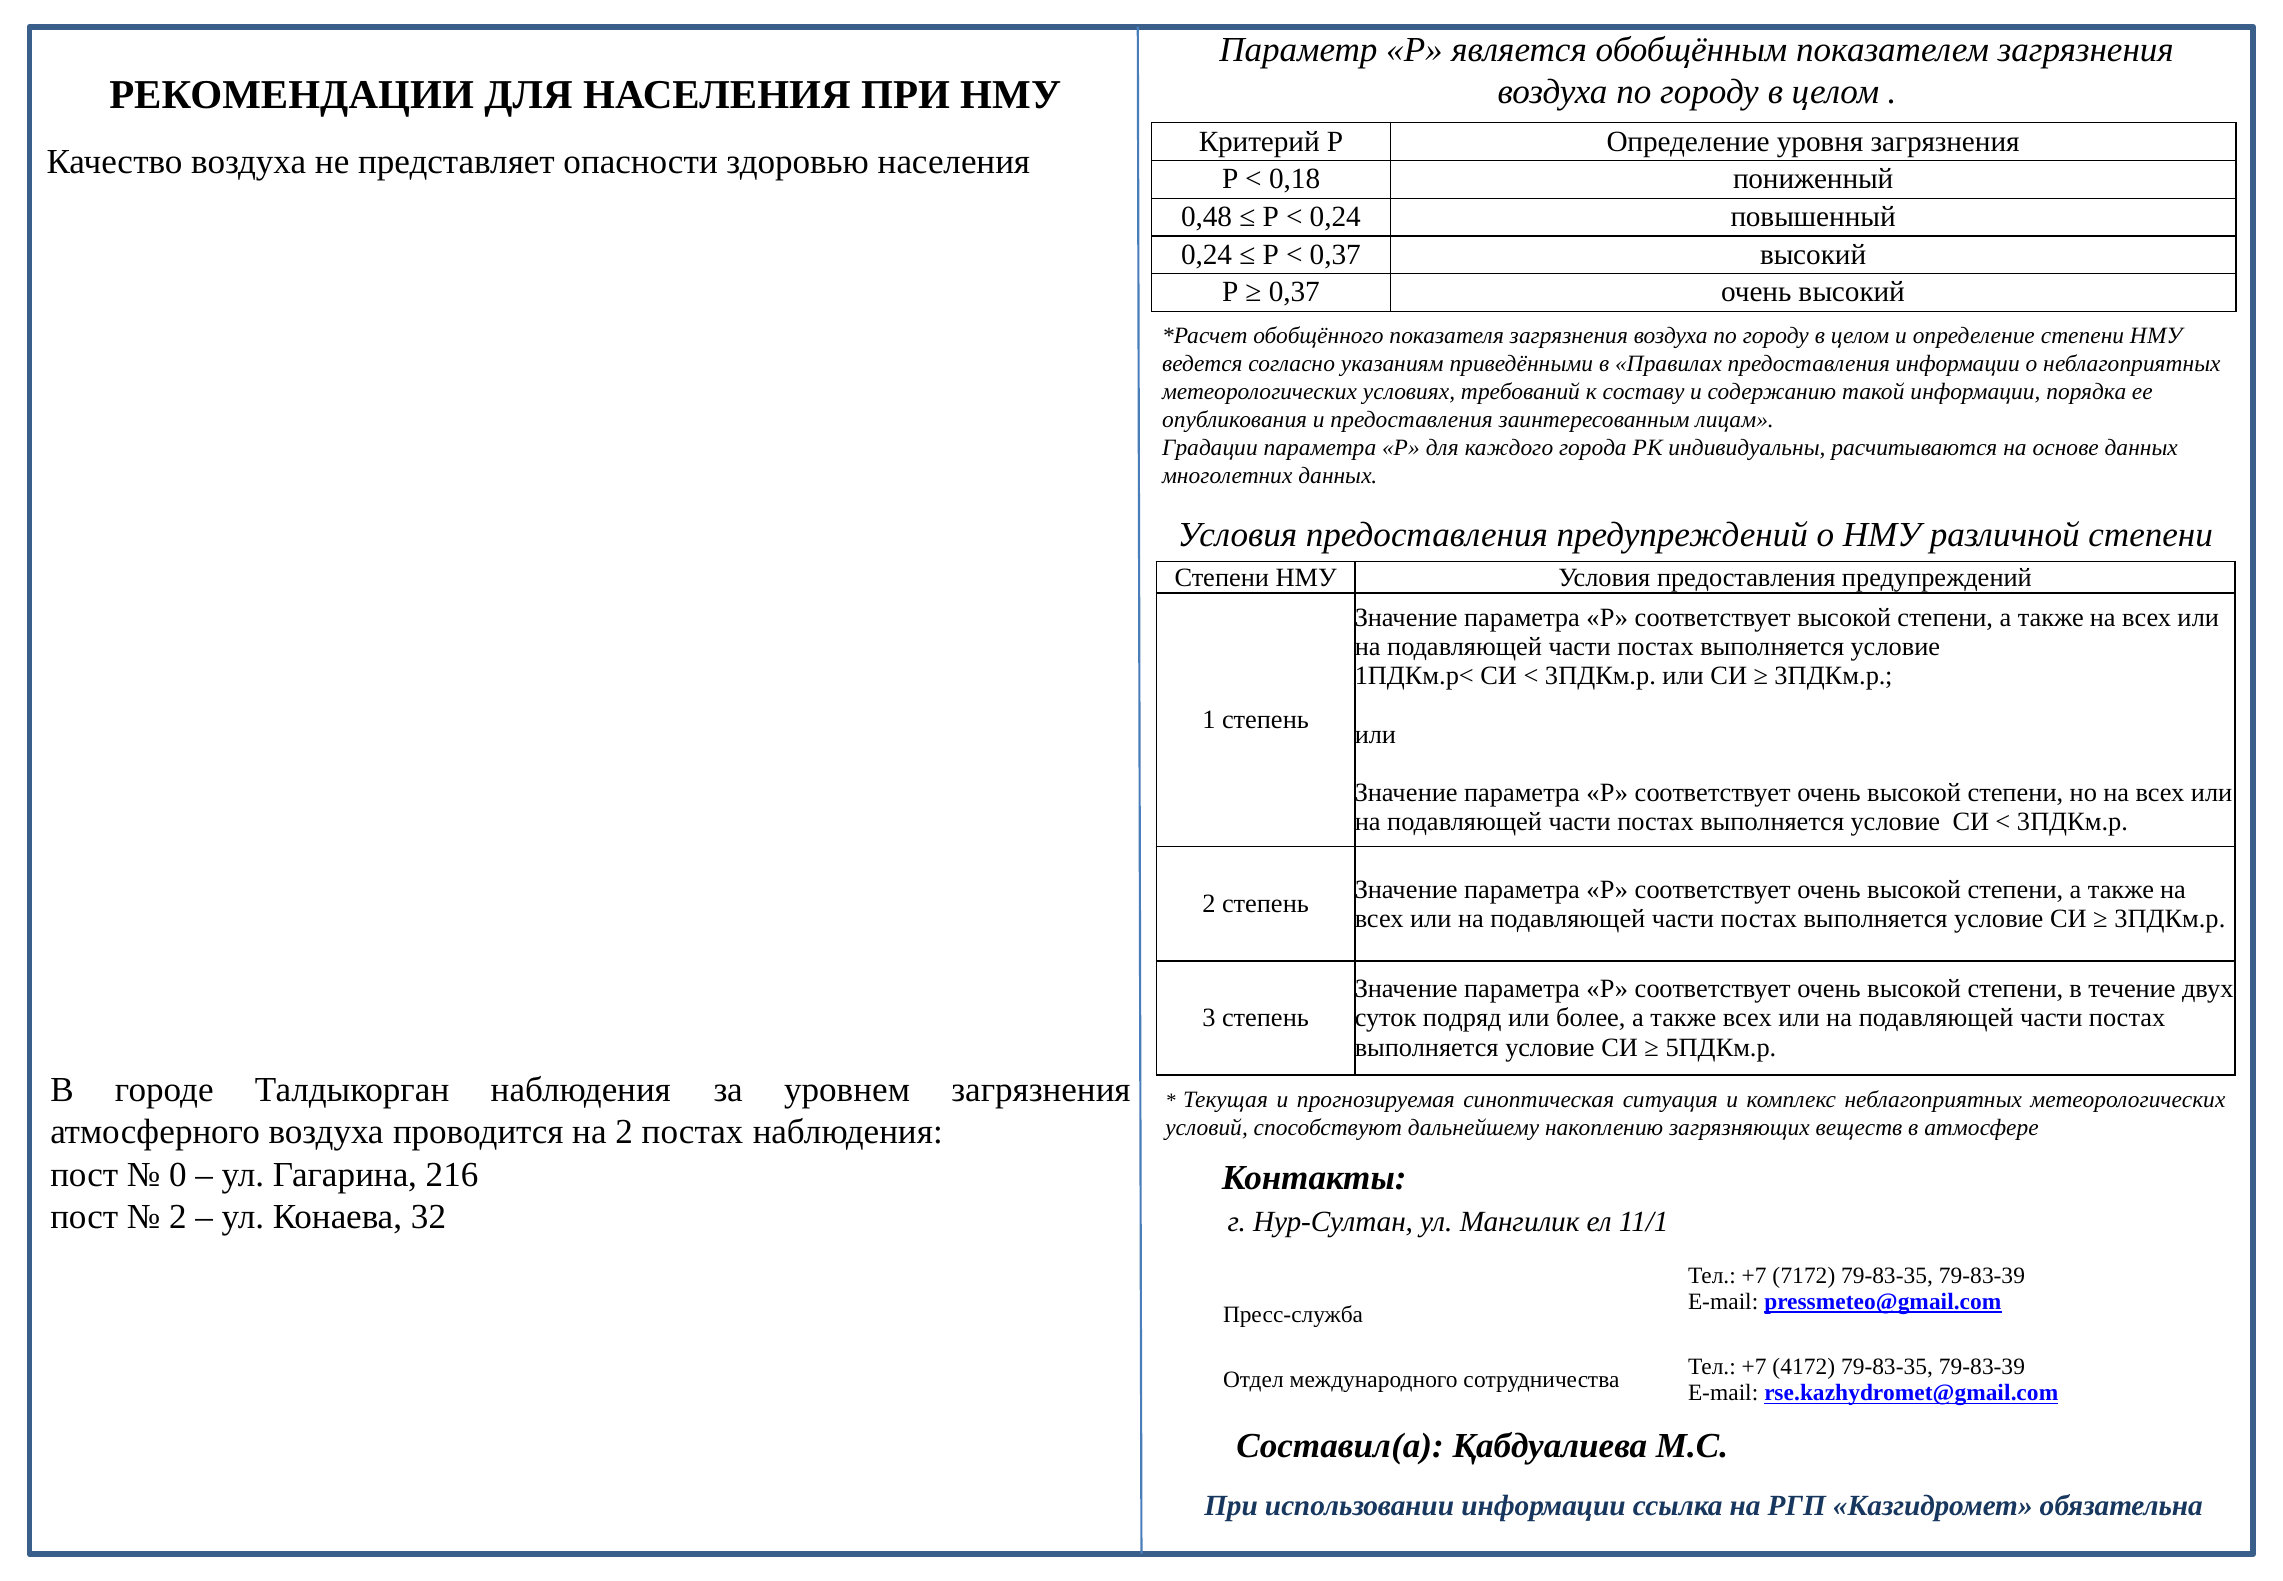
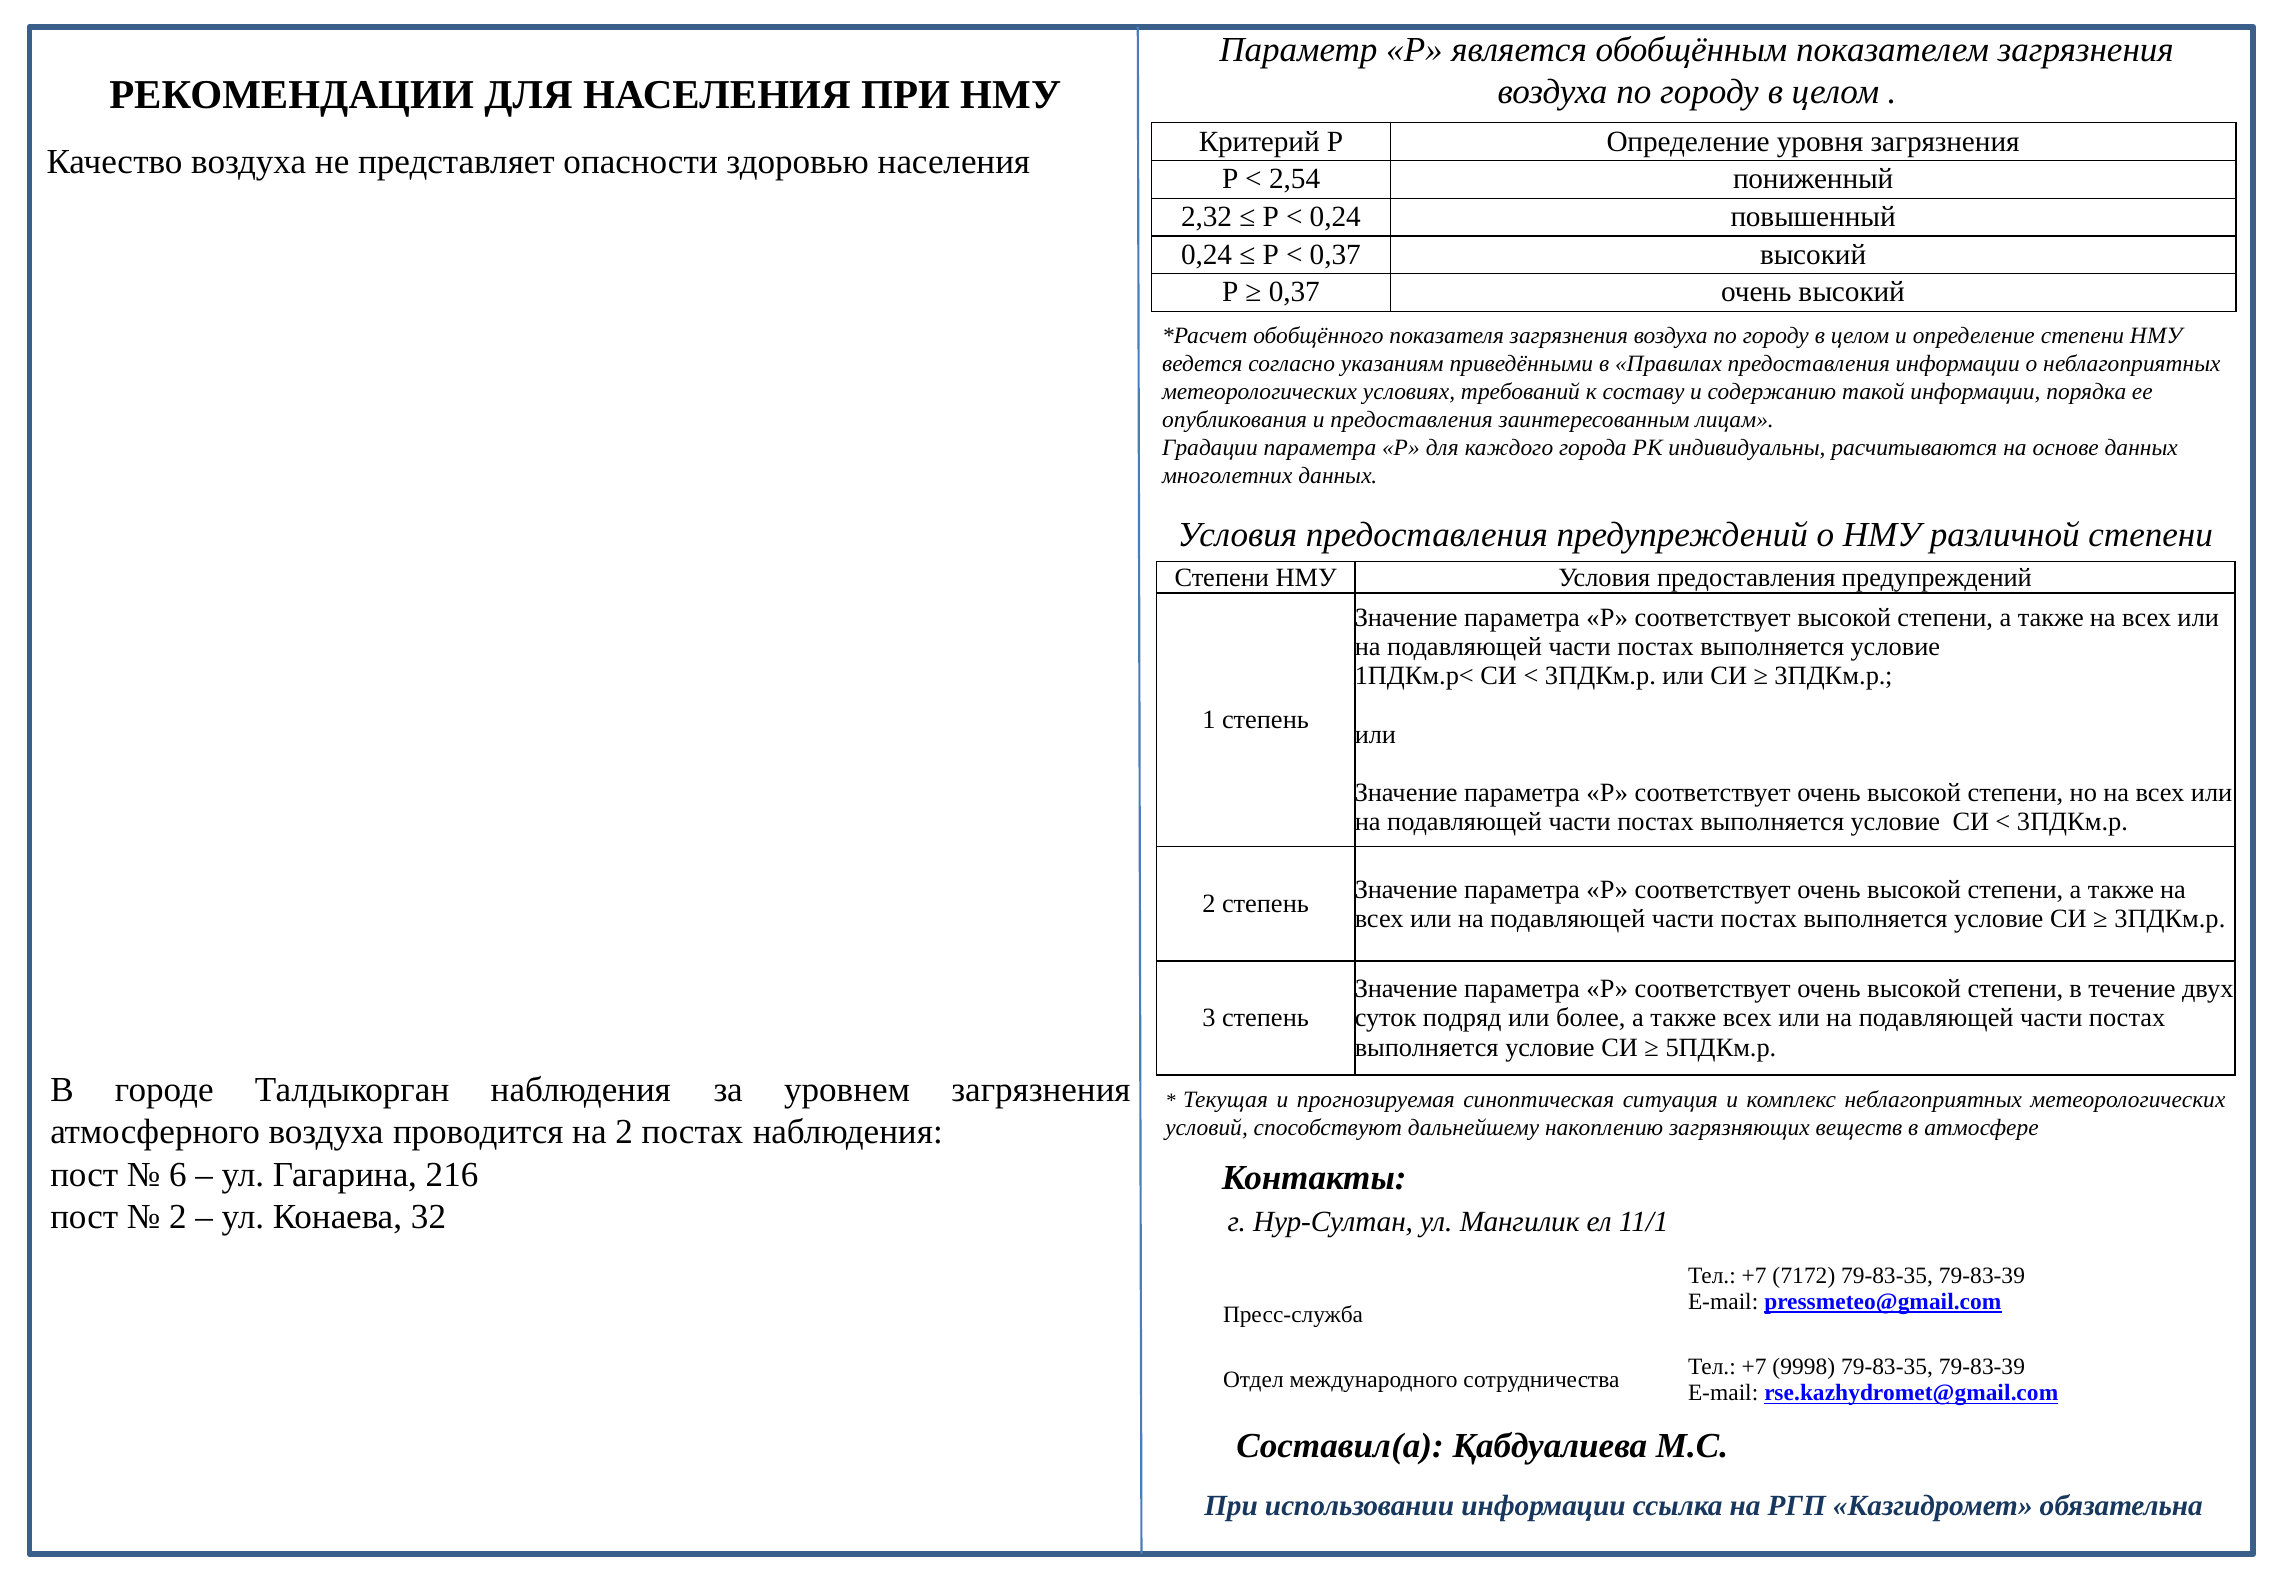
0,18: 0,18 -> 2,54
0,48: 0,48 -> 2,32
0: 0 -> 6
4172: 4172 -> 9998
